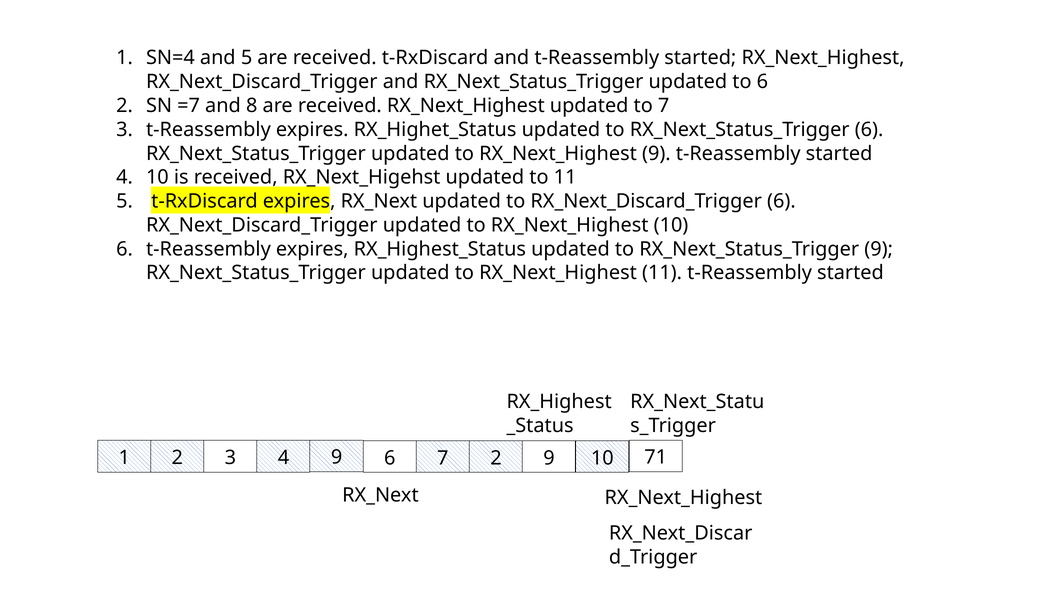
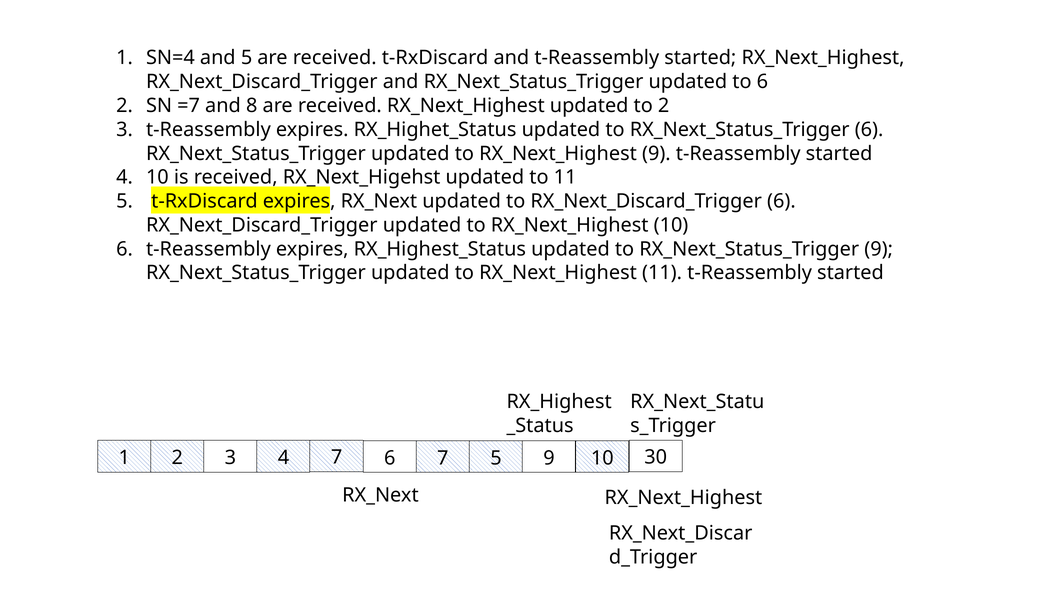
to 7: 7 -> 2
4 9: 9 -> 7
7 2: 2 -> 5
71: 71 -> 30
